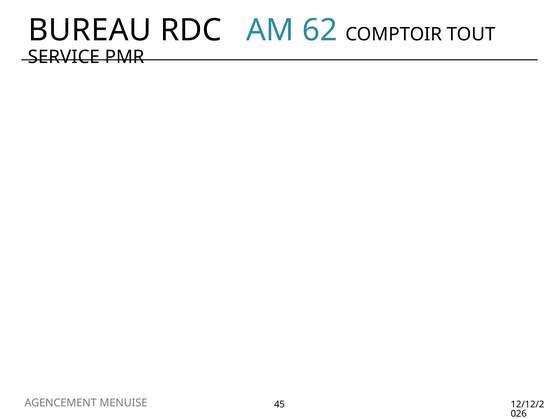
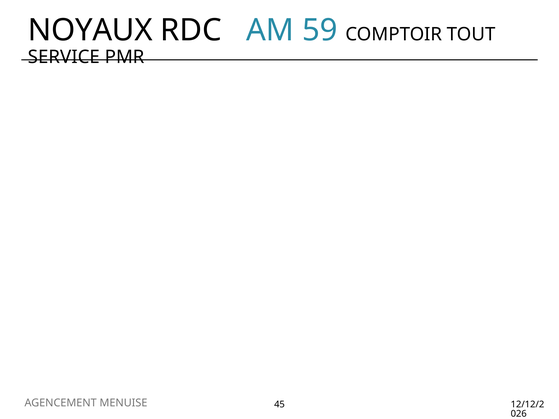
BUREAU: BUREAU -> NOYAUX
62: 62 -> 59
